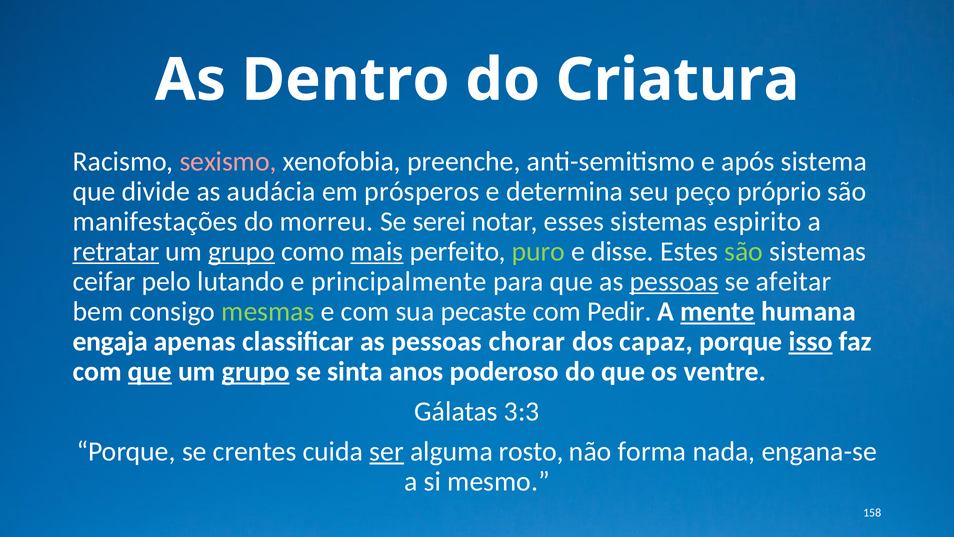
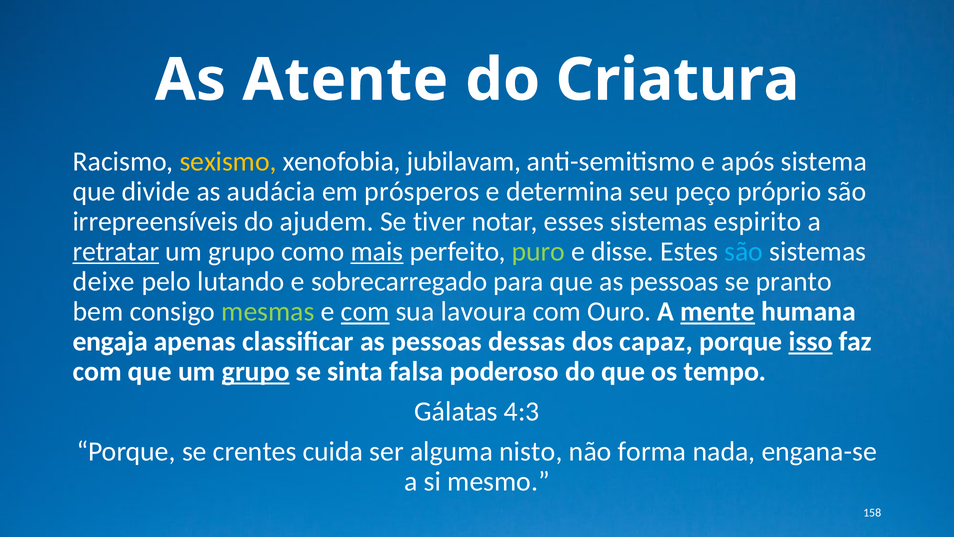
Dentro: Dentro -> Atente
sexismo colour: pink -> yellow
preenche: preenche -> jubilavam
manifestações: manifestações -> irrepreensíveis
morreu: morreu -> ajudem
serei: serei -> tiver
grupo at (242, 251) underline: present -> none
são at (744, 251) colour: light green -> light blue
ceifar: ceifar -> deixe
principalmente: principalmente -> sobrecarregado
pessoas at (674, 281) underline: present -> none
afeitar: afeitar -> pranto
com at (365, 311) underline: none -> present
pecaste: pecaste -> lavoura
Pedir: Pedir -> Ouro
chorar: chorar -> dessas
que at (150, 371) underline: present -> none
anos: anos -> falsa
ventre: ventre -> tempo
3:3: 3:3 -> 4:3
ser underline: present -> none
rosto: rosto -> nisto
